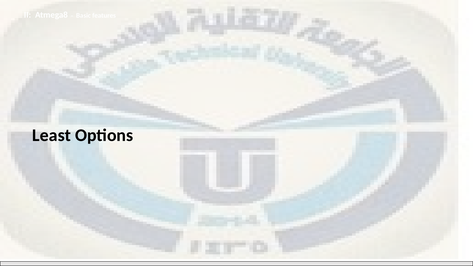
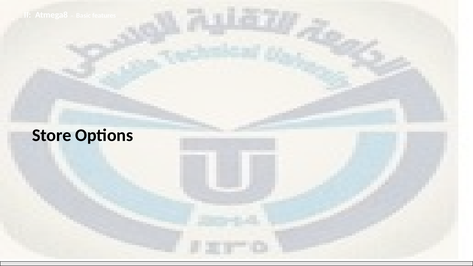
Least: Least -> Store
